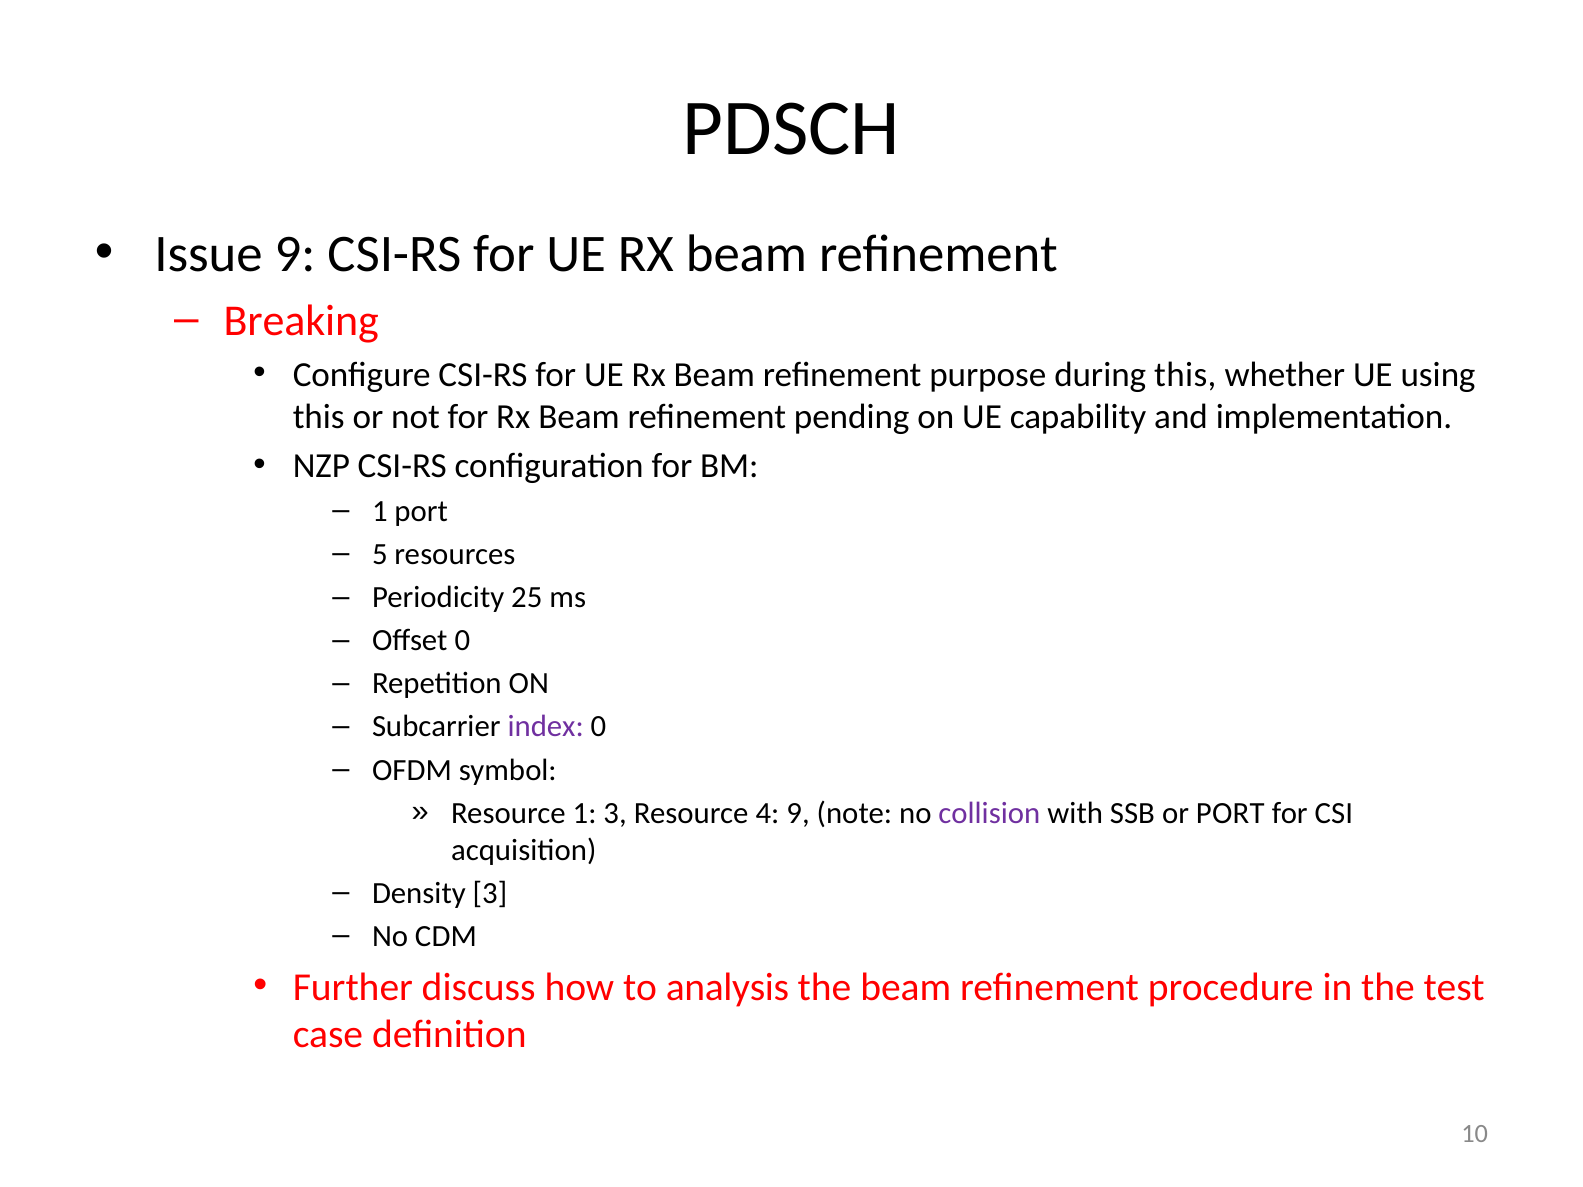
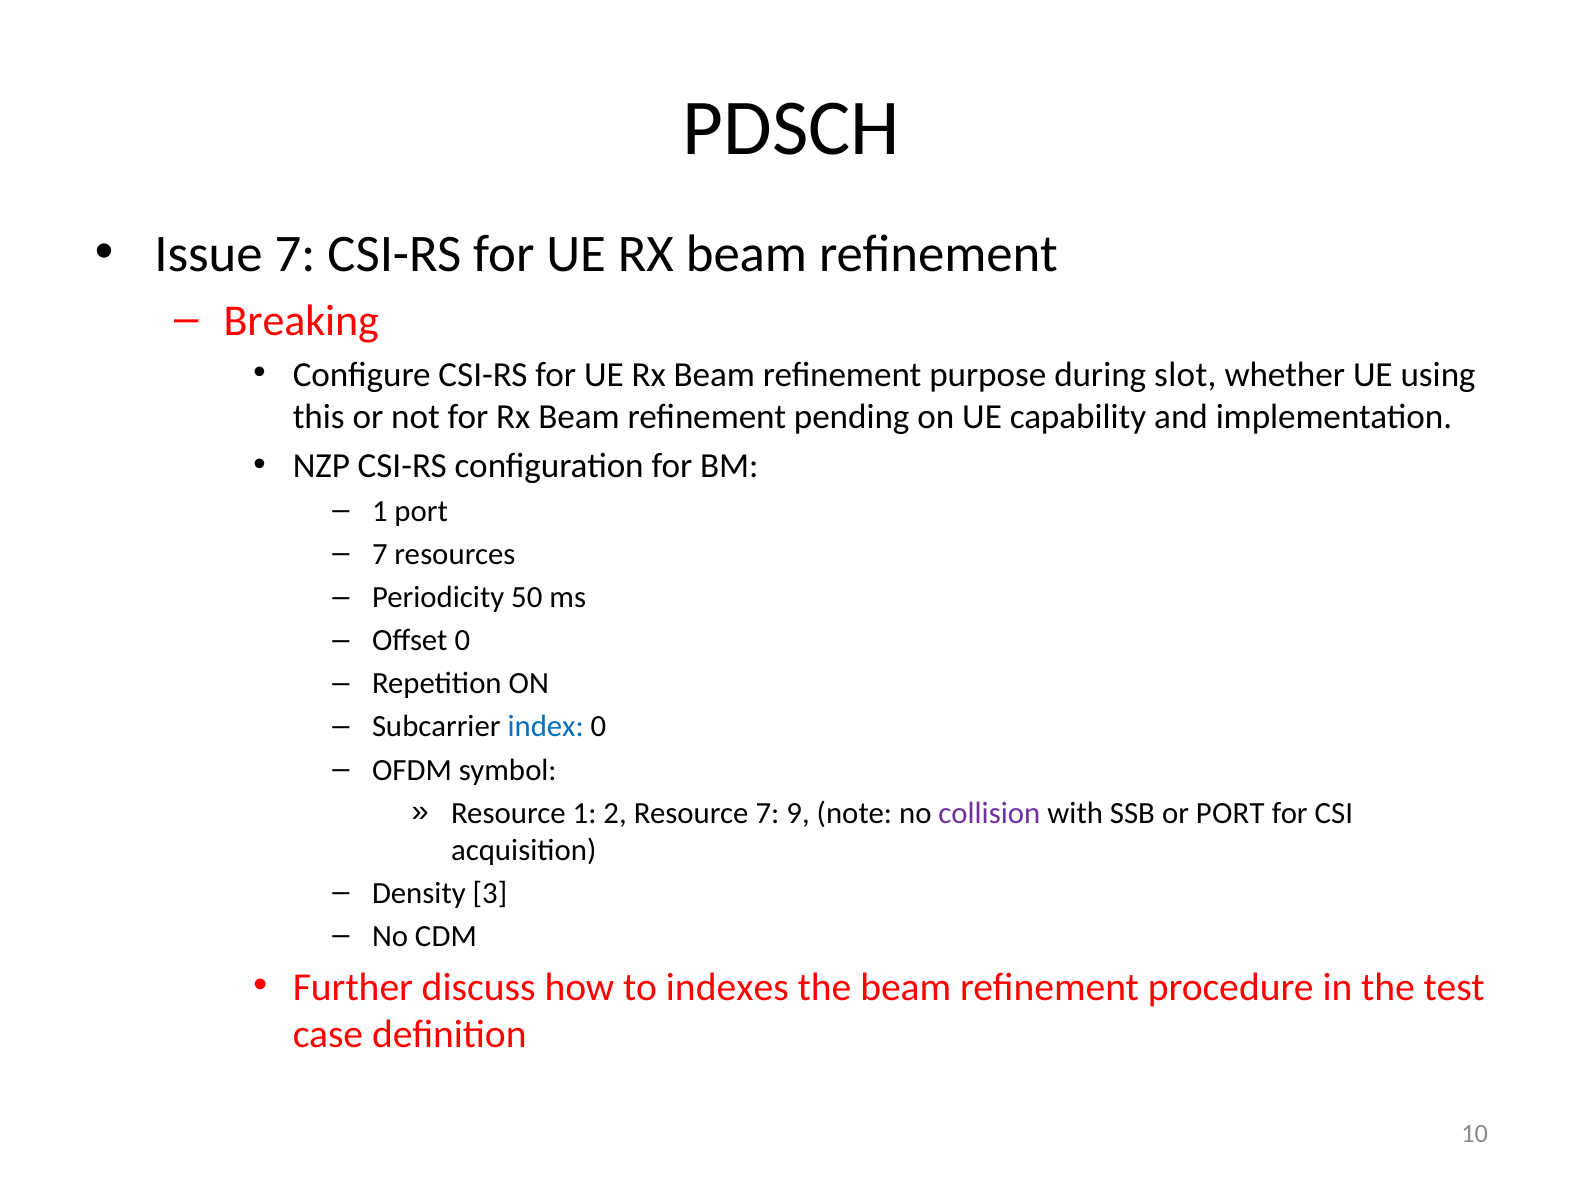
Issue 9: 9 -> 7
during this: this -> slot
5 at (380, 554): 5 -> 7
25: 25 -> 50
index colour: purple -> blue
1 3: 3 -> 2
Resource 4: 4 -> 7
analysis: analysis -> indexes
